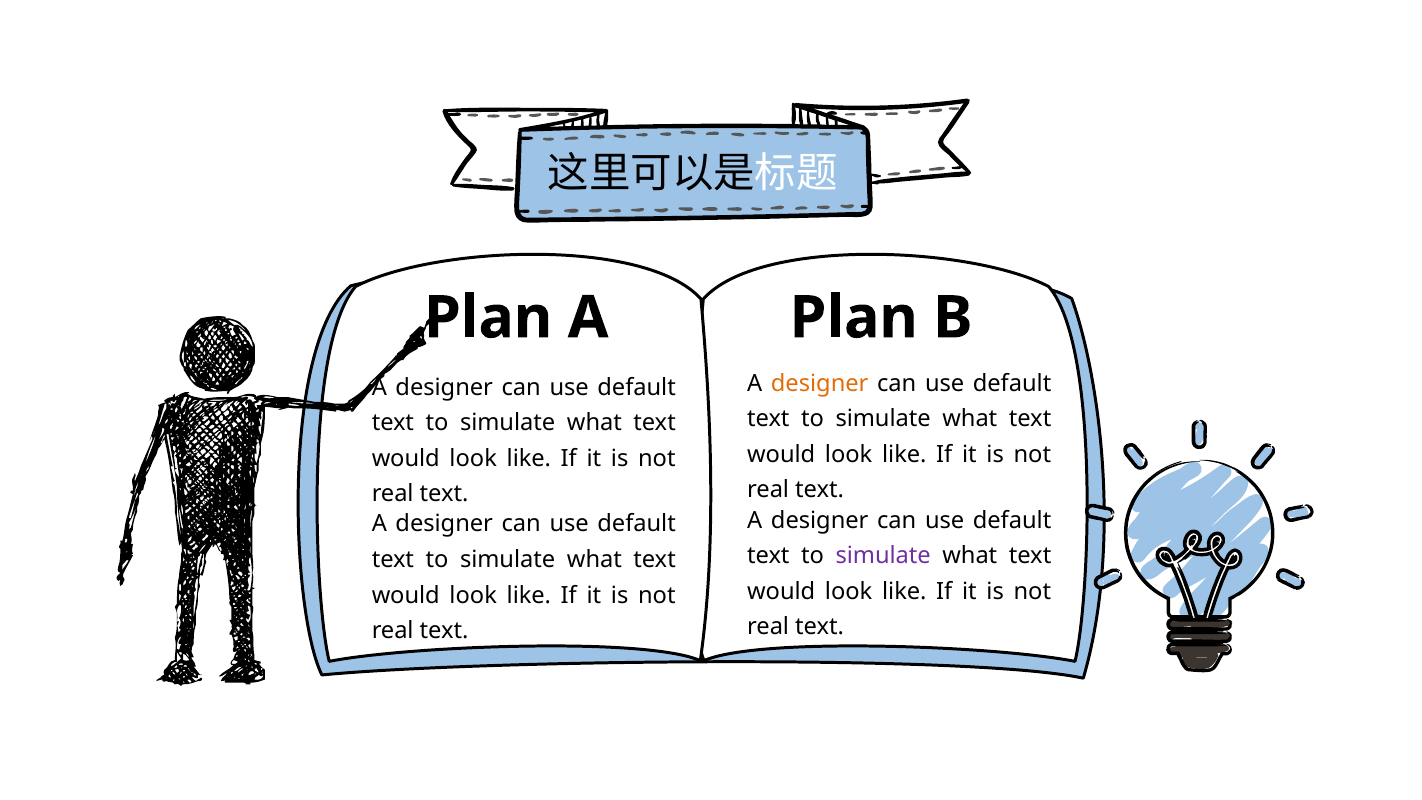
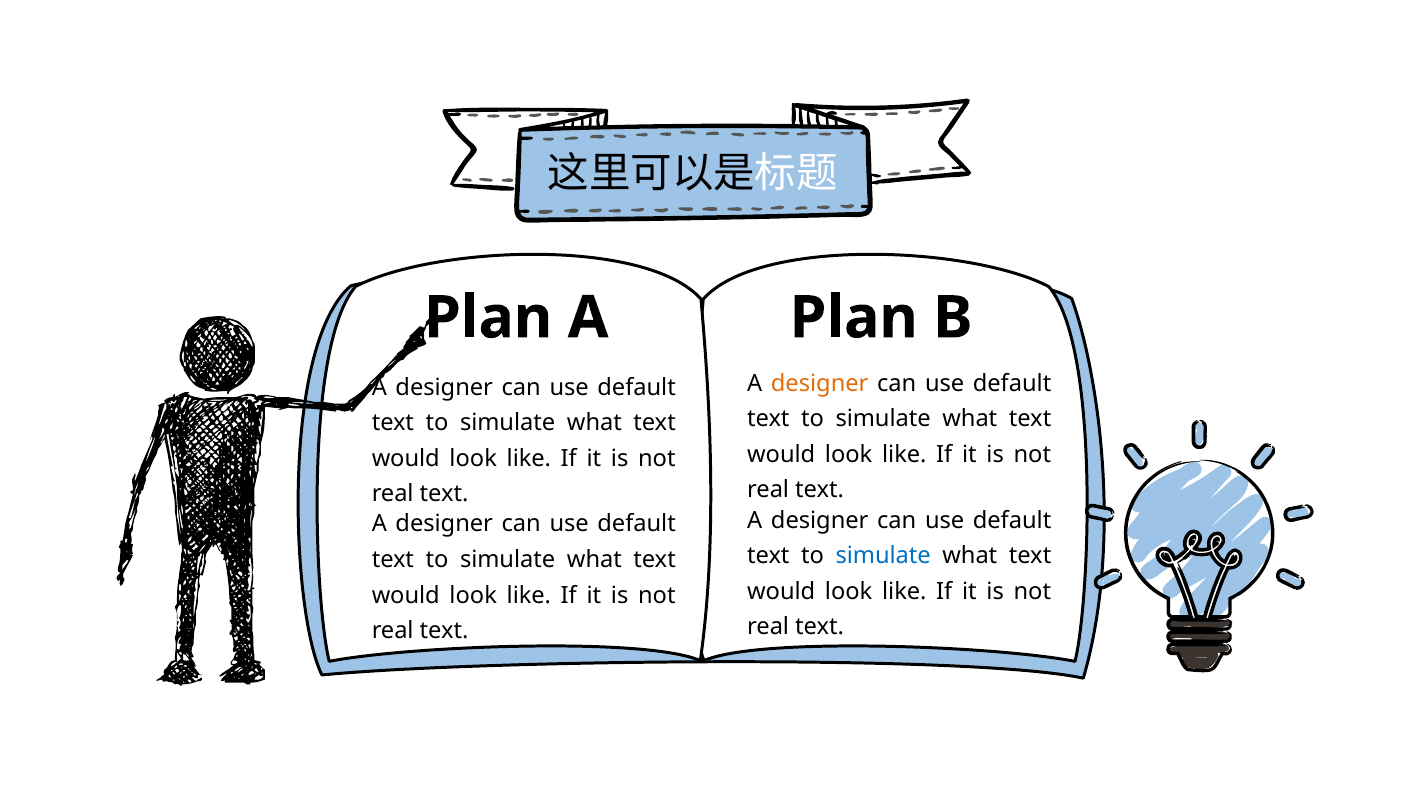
simulate at (883, 556) colour: purple -> blue
